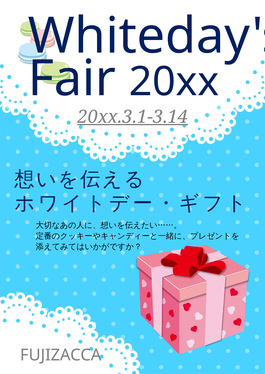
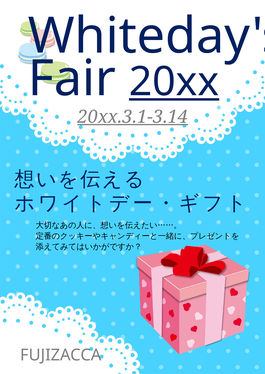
20xx underline: none -> present
